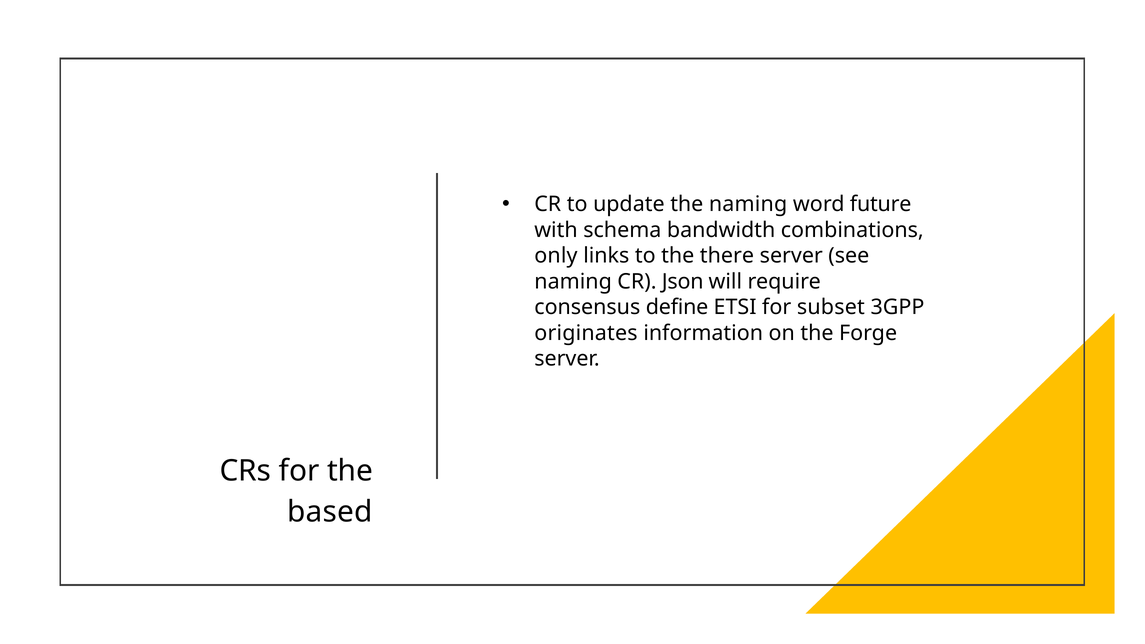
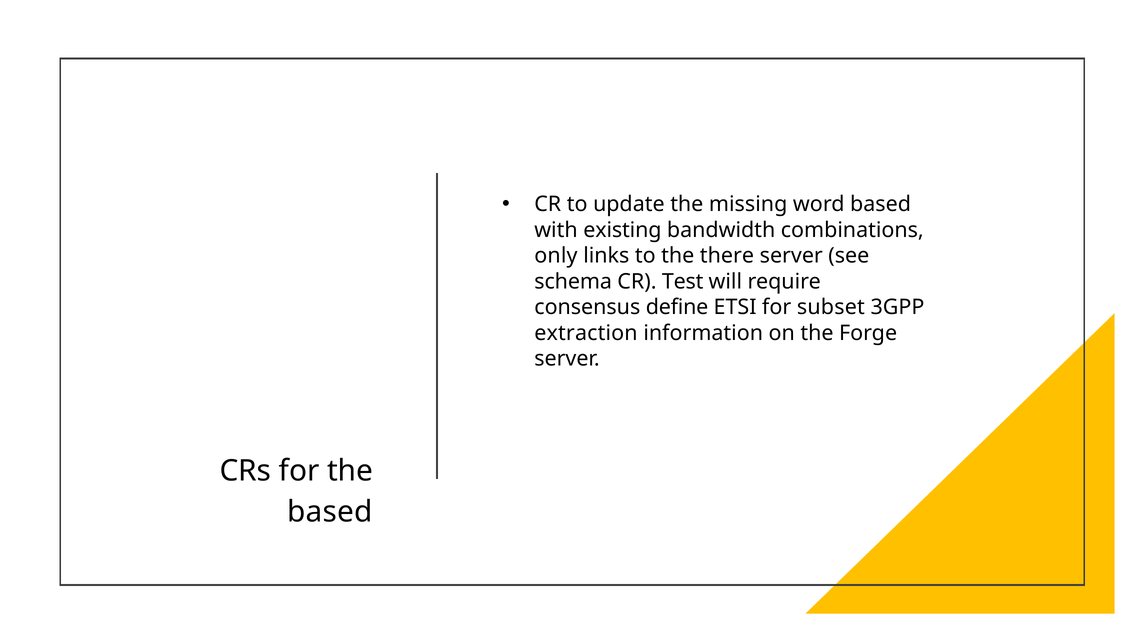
the naming: naming -> missing
word future: future -> based
schema: schema -> existing
naming at (573, 282): naming -> schema
Json: Json -> Test
originates: originates -> extraction
